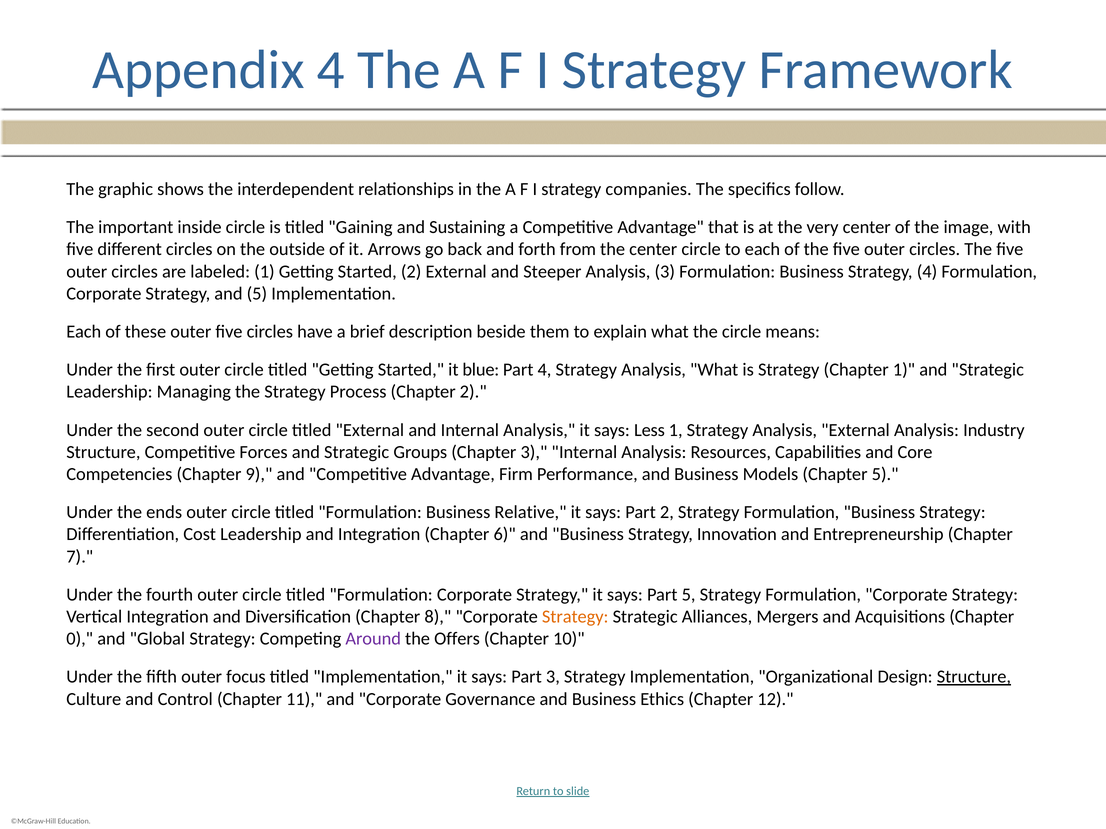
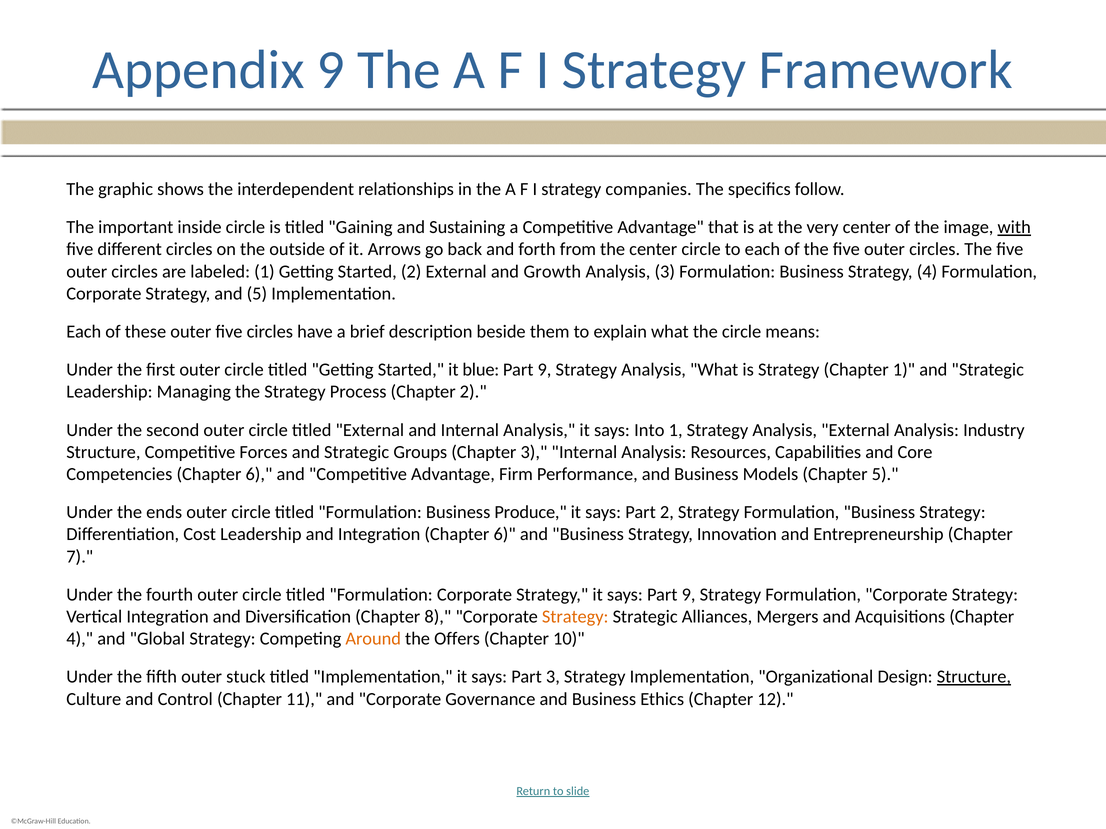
Appendix 4: 4 -> 9
with underline: none -> present
Steeper: Steeper -> Growth
4 at (545, 370): 4 -> 9
Less: Less -> Into
Competencies Chapter 9: 9 -> 6
Relative: Relative -> Produce
says Part 5: 5 -> 9
0 at (80, 639): 0 -> 4
Around colour: purple -> orange
focus: focus -> stuck
